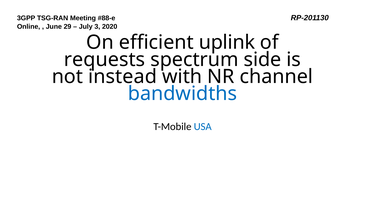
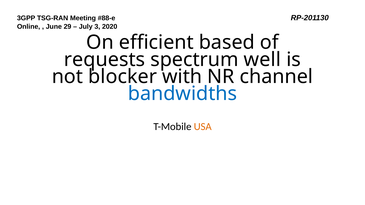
uplink: uplink -> based
side: side -> well
instead: instead -> blocker
USA colour: blue -> orange
